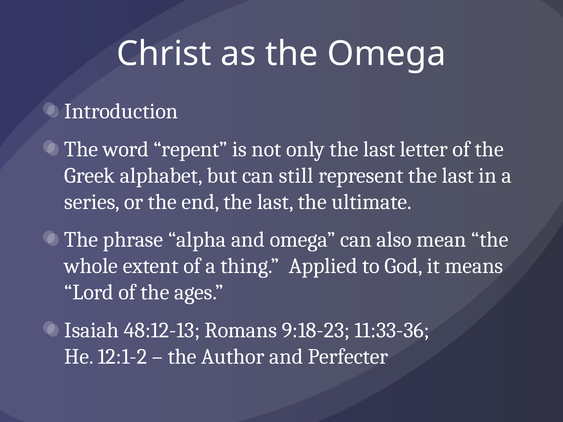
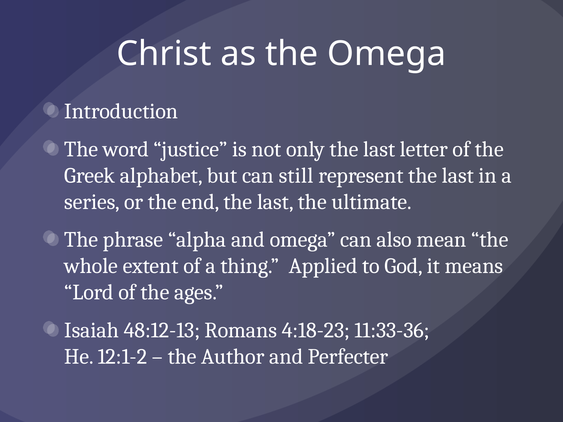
repent: repent -> justice
9:18-23: 9:18-23 -> 4:18-23
